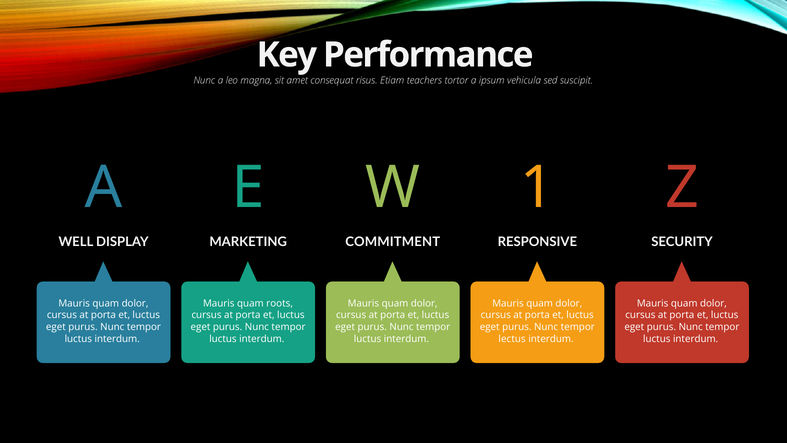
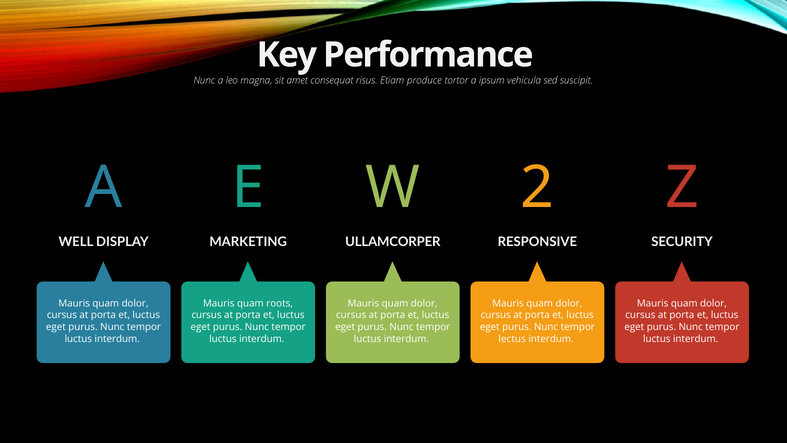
teachers: teachers -> produce
1: 1 -> 2
COMMITMENT: COMMITMENT -> ULLAMCORPER
